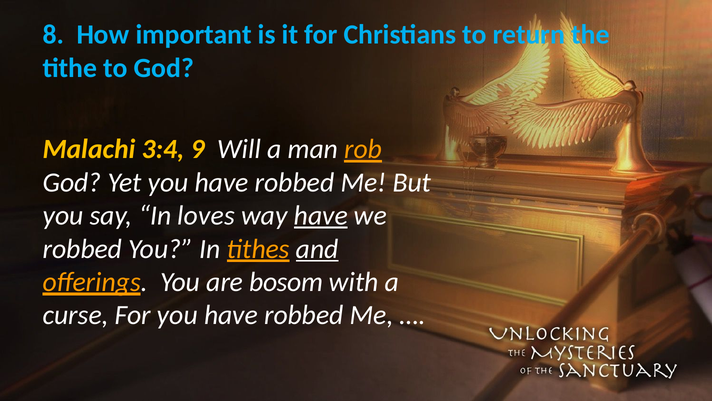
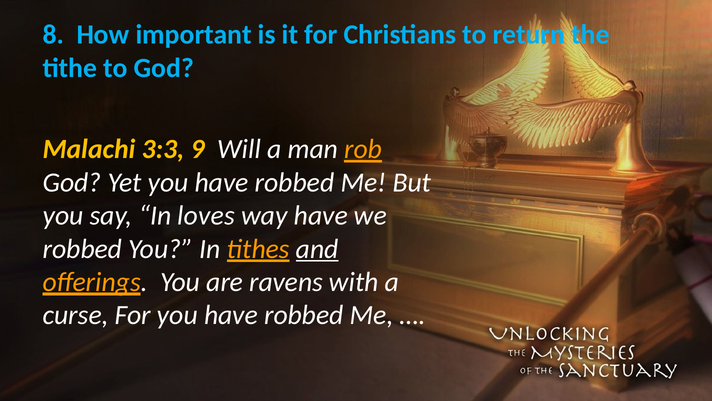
3:4: 3:4 -> 3:3
have at (321, 215) underline: present -> none
bosom: bosom -> ravens
